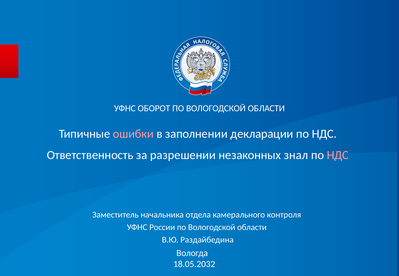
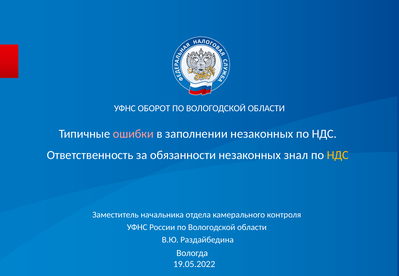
заполнении декларации: декларации -> незаконных
разрешении: разрешении -> обязанности
НДС at (338, 155) colour: pink -> yellow
18.05.2032: 18.05.2032 -> 19.05.2022
